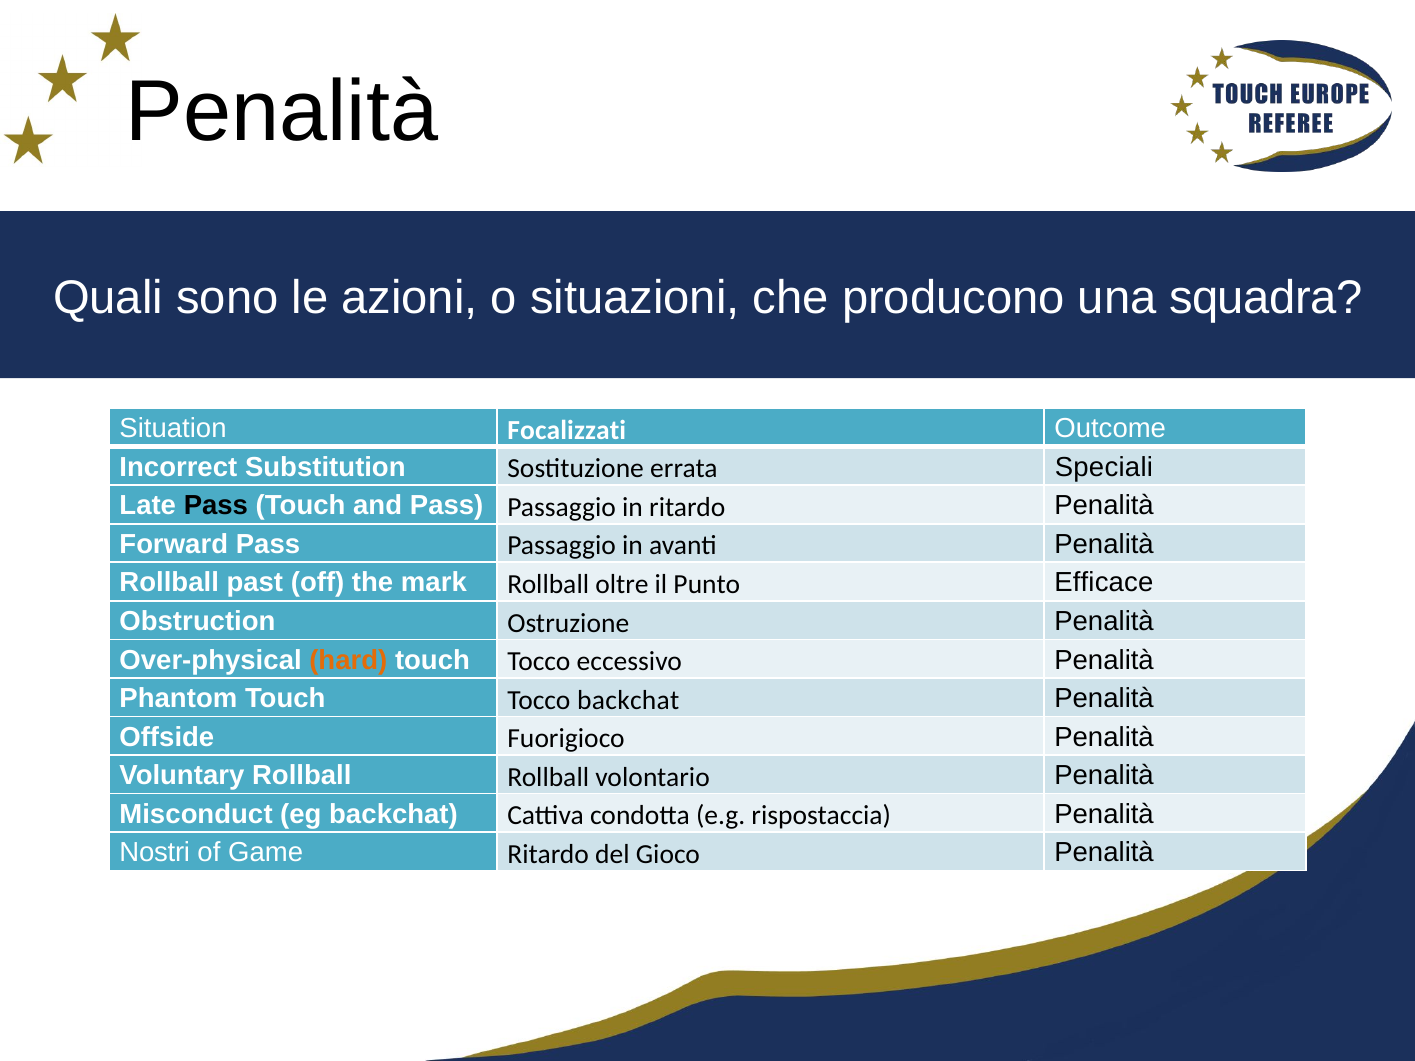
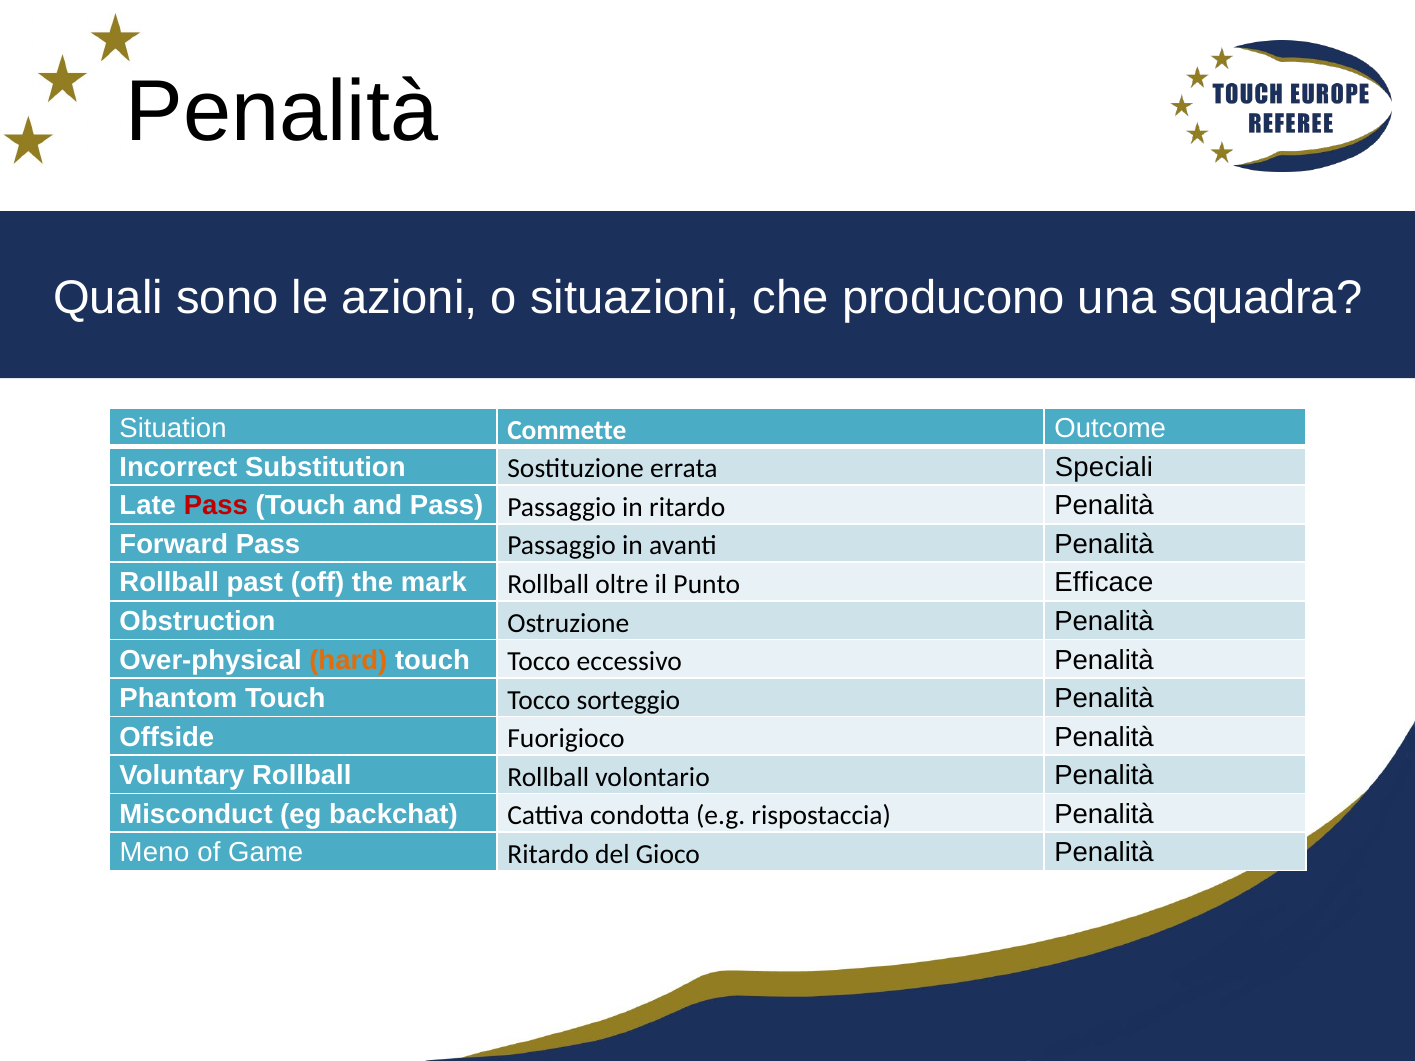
Focalizzati: Focalizzati -> Commette
Pass at (216, 506) colour: black -> red
Tocco backchat: backchat -> sorteggio
Nostri: Nostri -> Meno
